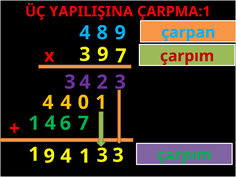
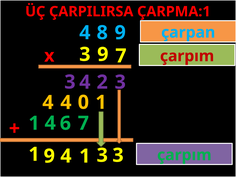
YAPILIŞINA: YAPILIŞINA -> ÇARPILIRSA
